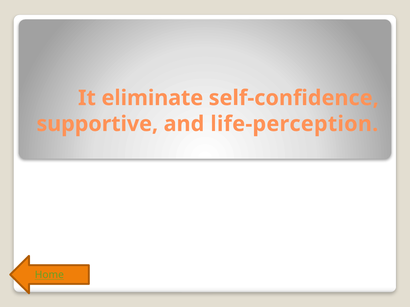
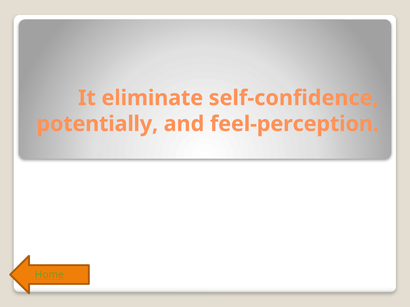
supportive: supportive -> potentially
life-perception: life-perception -> feel-perception
